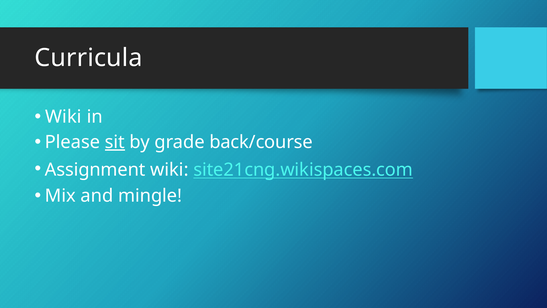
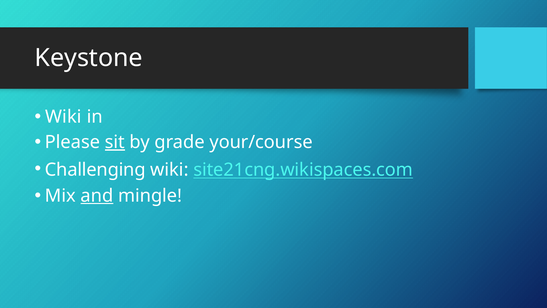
Curricula: Curricula -> Keystone
back/course: back/course -> your/course
Assignment: Assignment -> Challenging
and underline: none -> present
